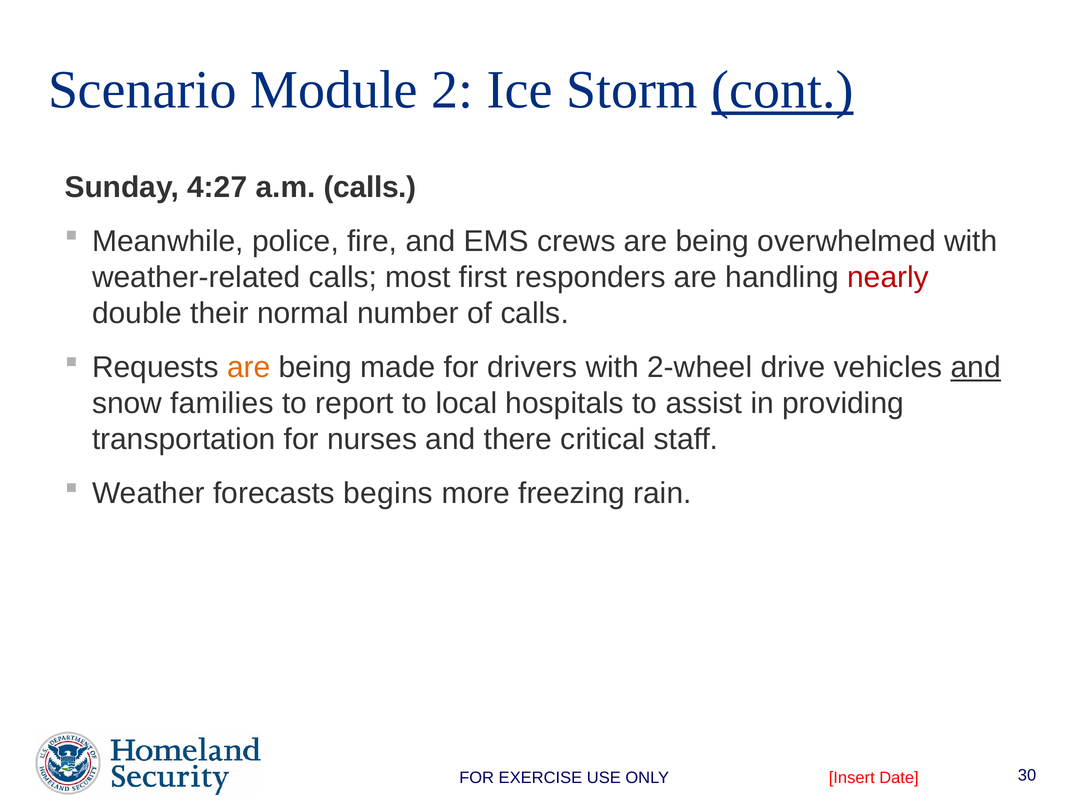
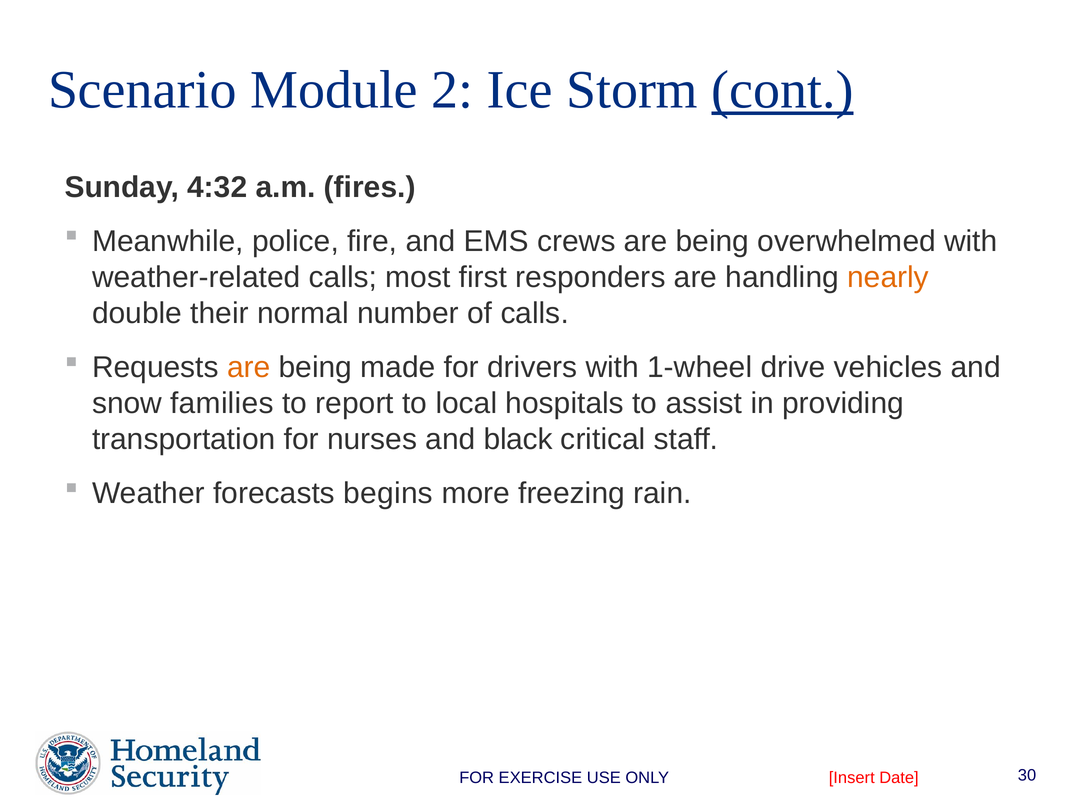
4:27: 4:27 -> 4:32
a.m calls: calls -> fires
nearly colour: red -> orange
2-wheel: 2-wheel -> 1-wheel
and at (976, 367) underline: present -> none
there: there -> black
